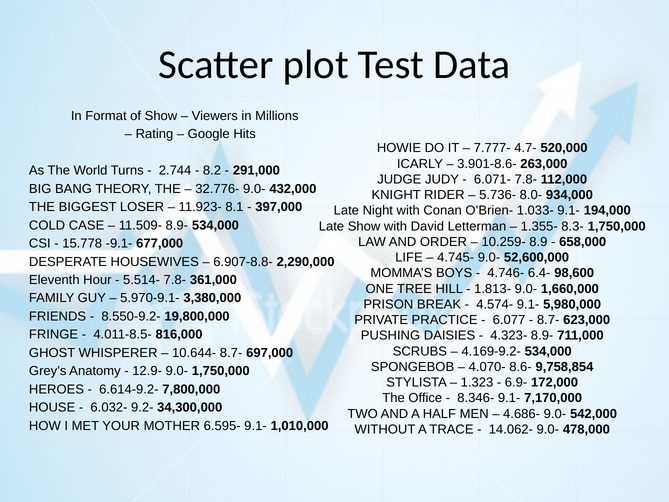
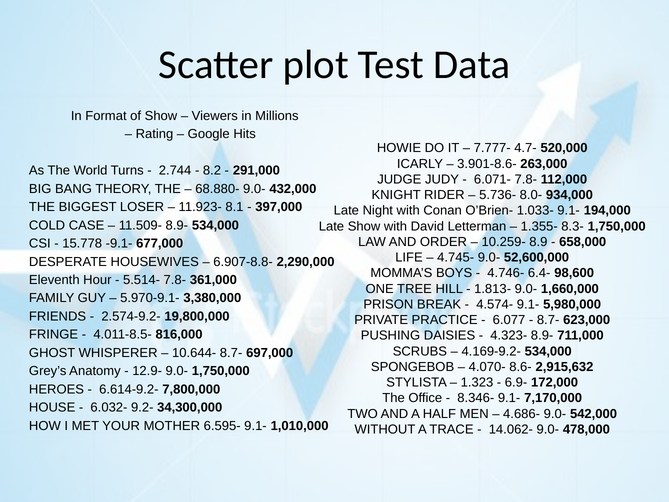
32.776-: 32.776- -> 68.880-
8.550-9.2-: 8.550-9.2- -> 2.574-9.2-
9,758,854: 9,758,854 -> 2,915,632
